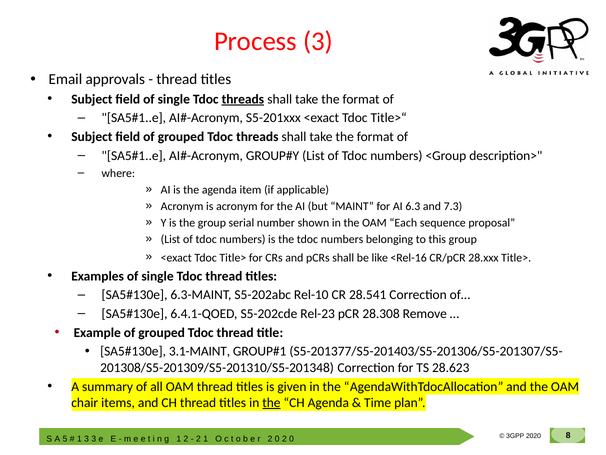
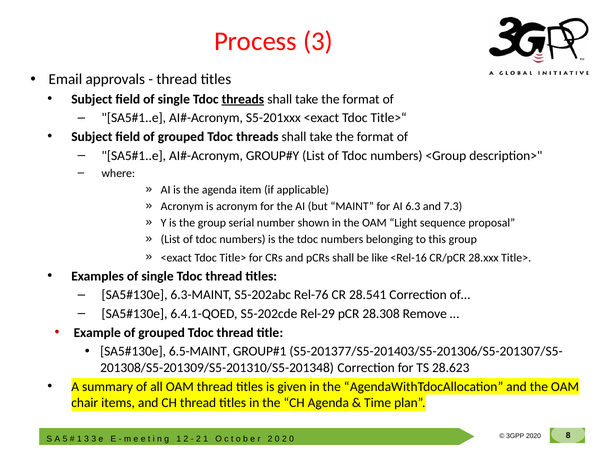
Each: Each -> Light
Rel-10: Rel-10 -> Rel-76
Rel-23: Rel-23 -> Rel-29
3.1-MAINT: 3.1-MAINT -> 6.5-MAINT
the at (271, 402) underline: present -> none
